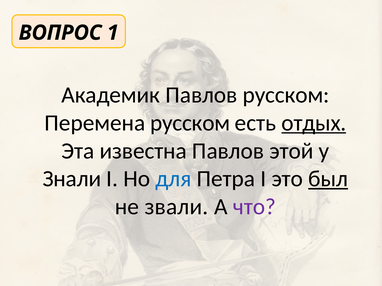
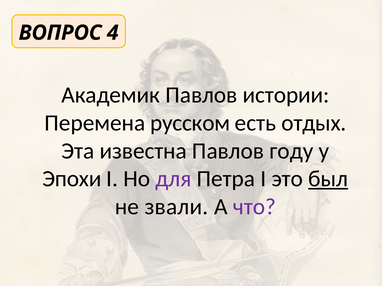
1: 1 -> 4
Павлов русском: русском -> истории
отдых underline: present -> none
этой: этой -> году
Знали: Знали -> Эпохи
для colour: blue -> purple
